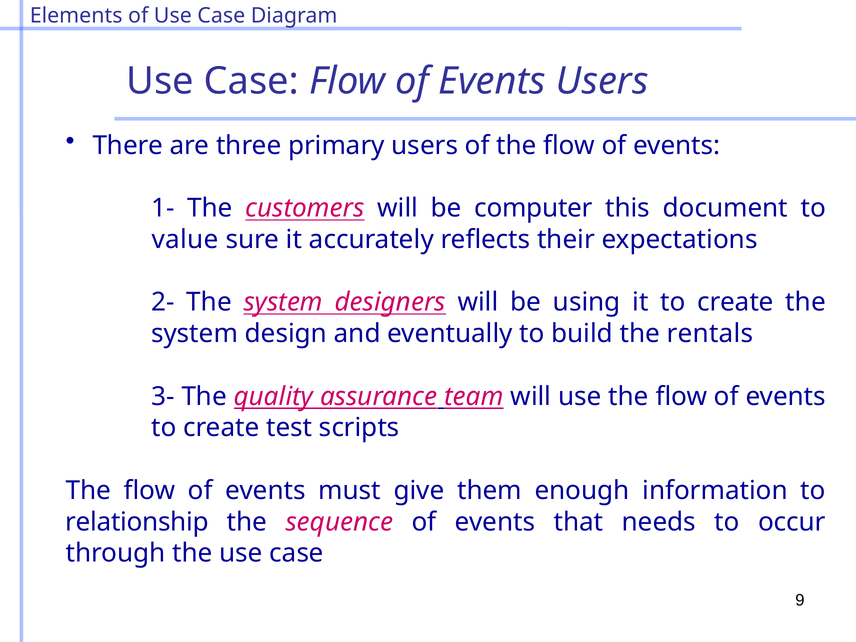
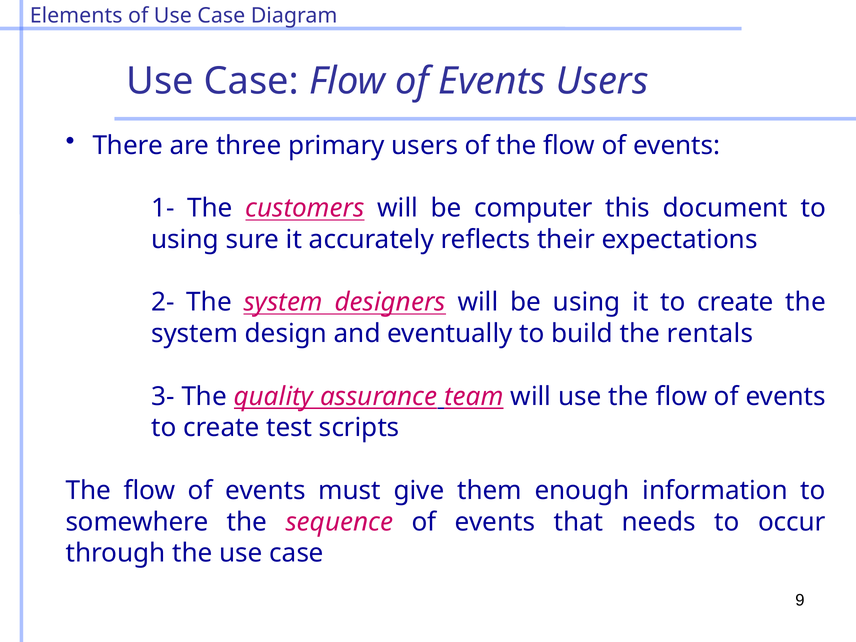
value at (185, 240): value -> using
relationship: relationship -> somewhere
